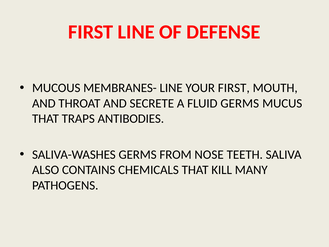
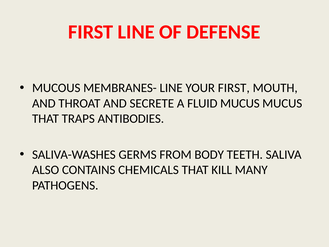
FLUID GERMS: GERMS -> MUCUS
NOSE: NOSE -> BODY
